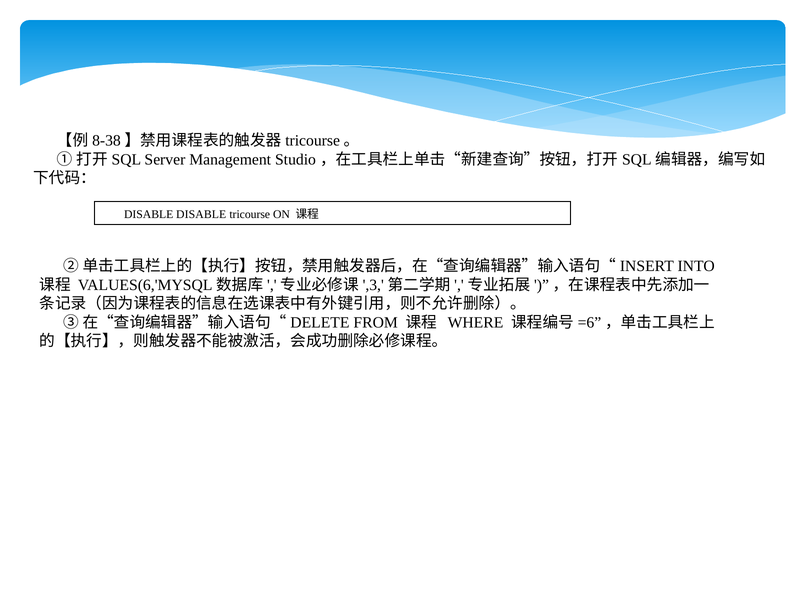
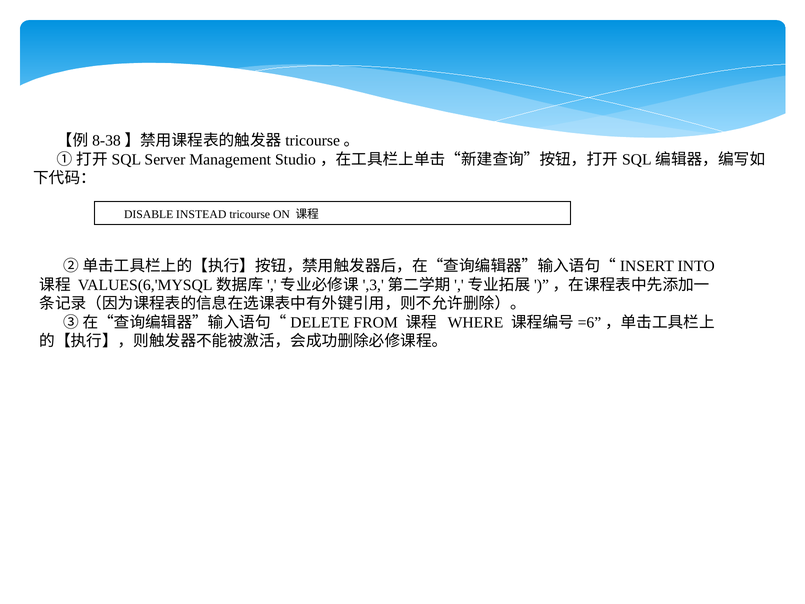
DISABLE DISABLE: DISABLE -> INSTEAD
